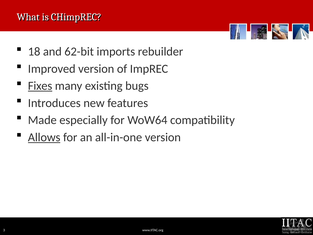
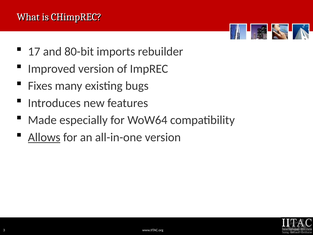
18: 18 -> 17
62-bit: 62-bit -> 80-bit
Fixes underline: present -> none
